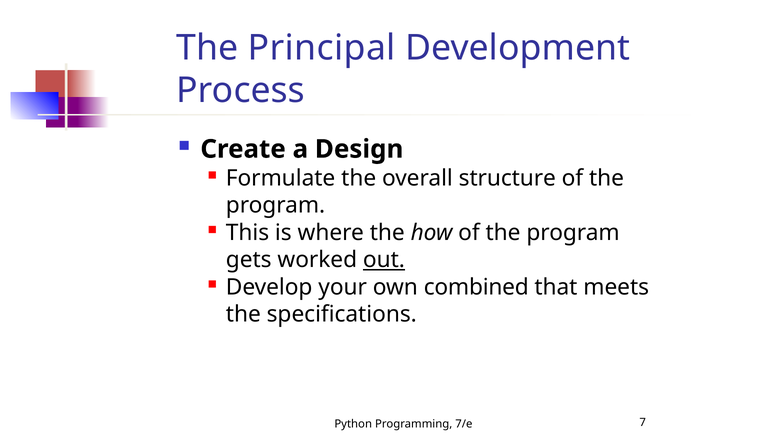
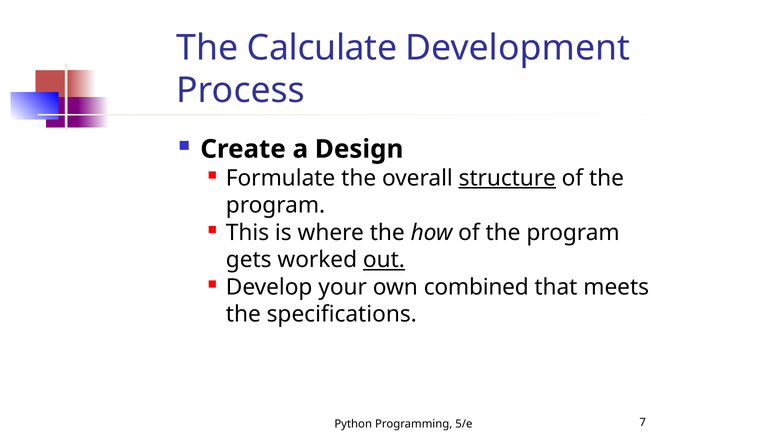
Principal: Principal -> Calculate
structure underline: none -> present
7/e: 7/e -> 5/e
